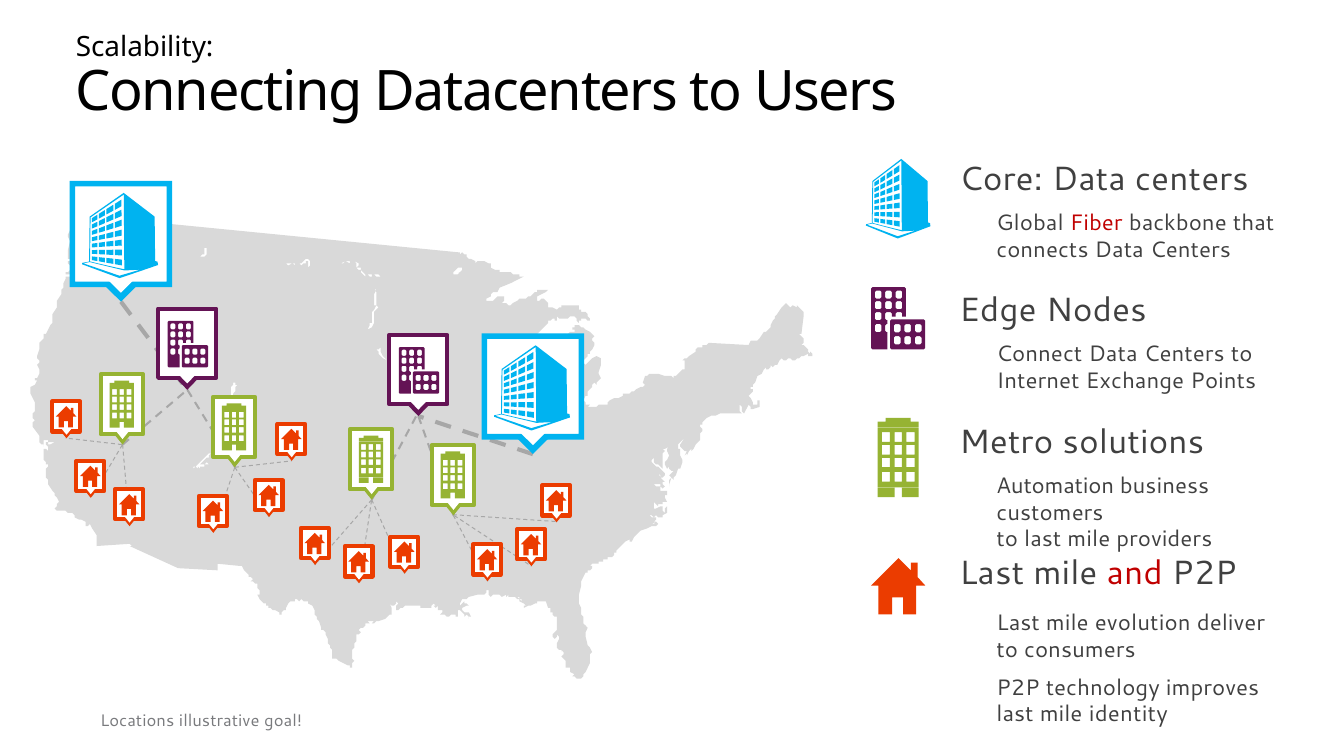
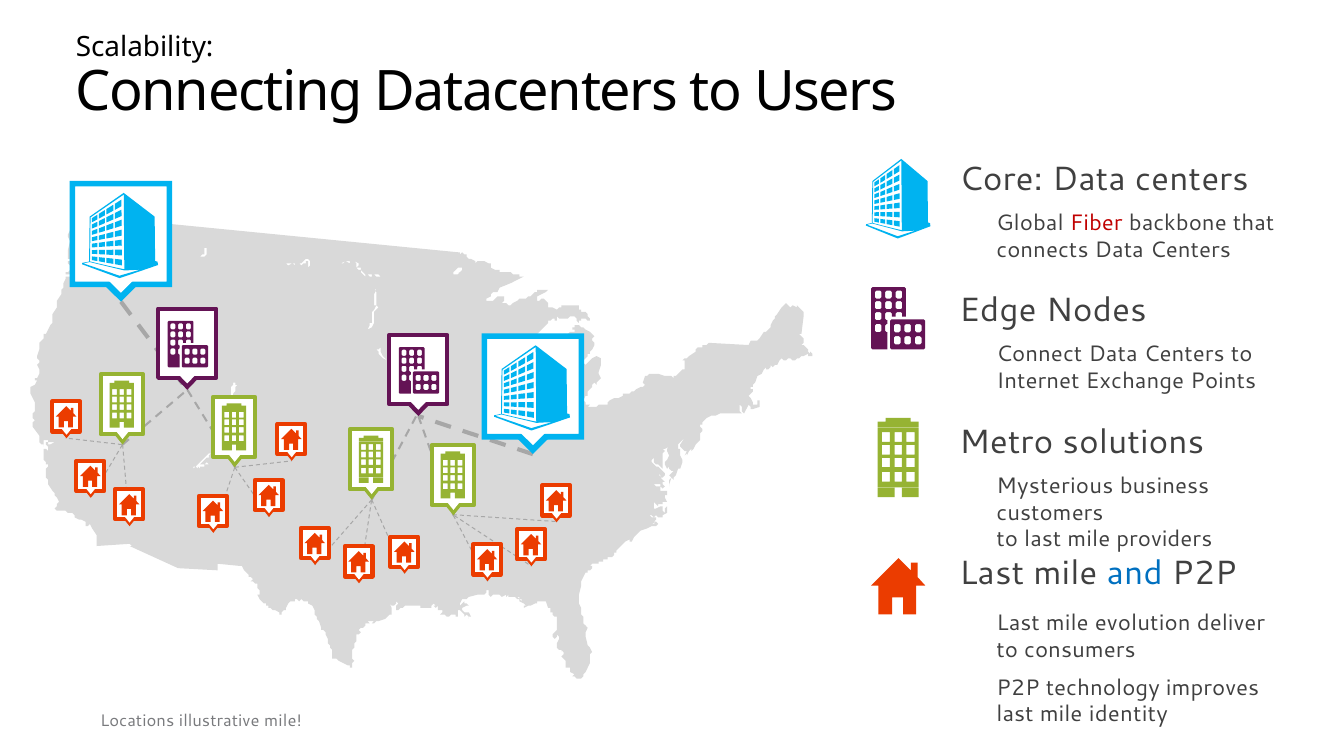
Automation: Automation -> Mysterious
and colour: red -> blue
illustrative goal: goal -> mile
